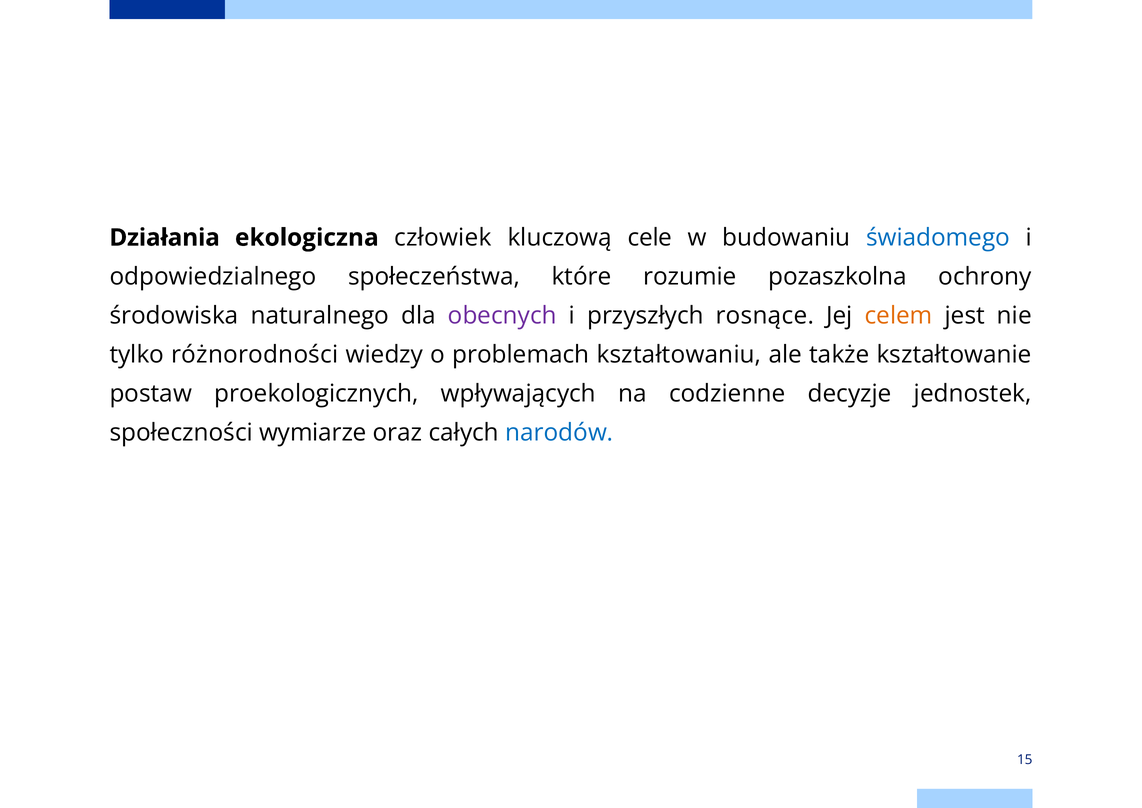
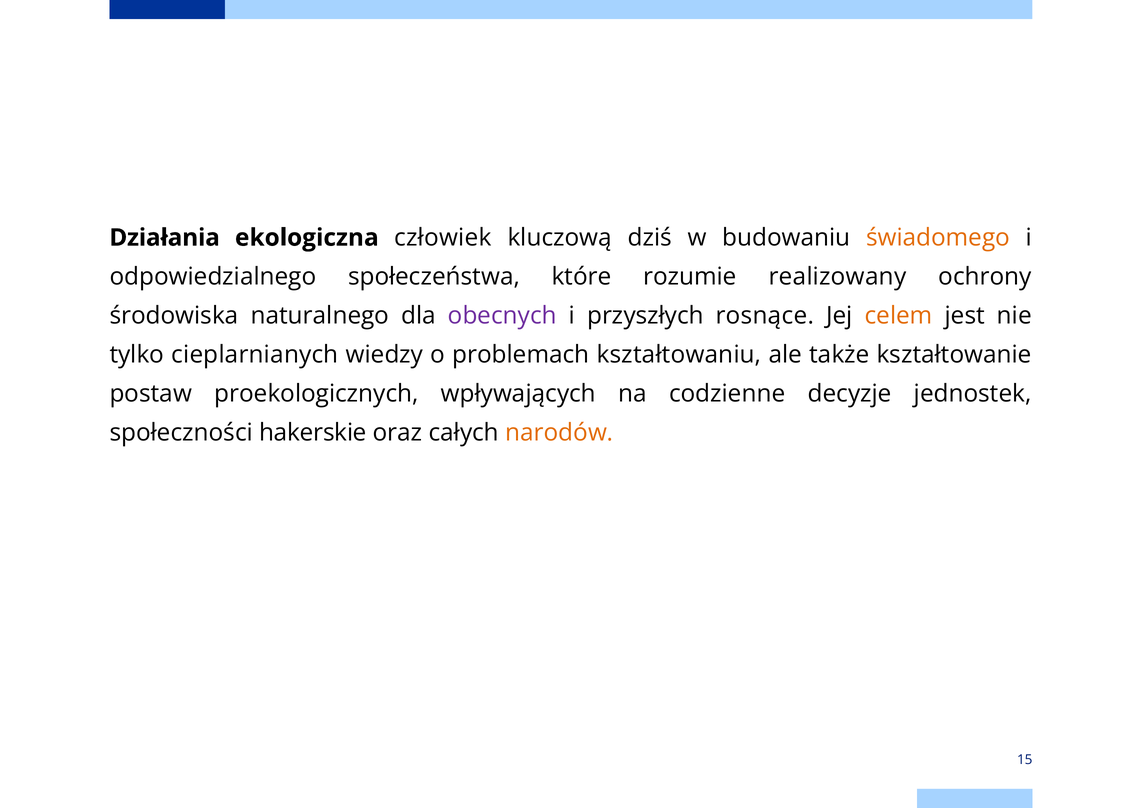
cele: cele -> dziś
świadomego colour: blue -> orange
pozaszkolna: pozaszkolna -> realizowany
różnorodności: różnorodności -> cieplarnianych
wymiarze: wymiarze -> hakerskie
narodów colour: blue -> orange
